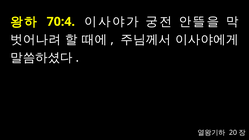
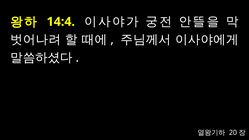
70:4: 70:4 -> 14:4
